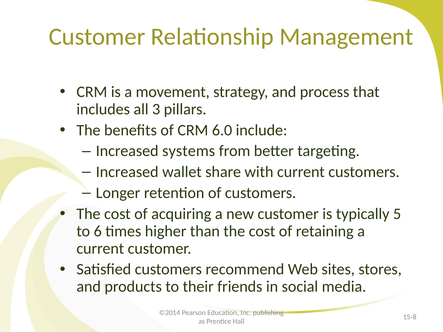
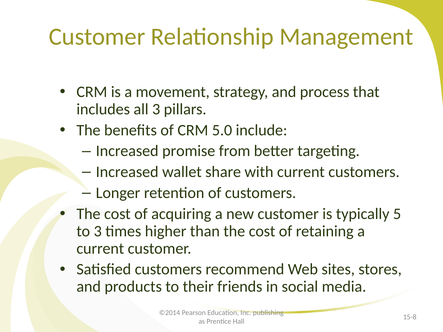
6.0: 6.0 -> 5.0
systems: systems -> promise
to 6: 6 -> 3
